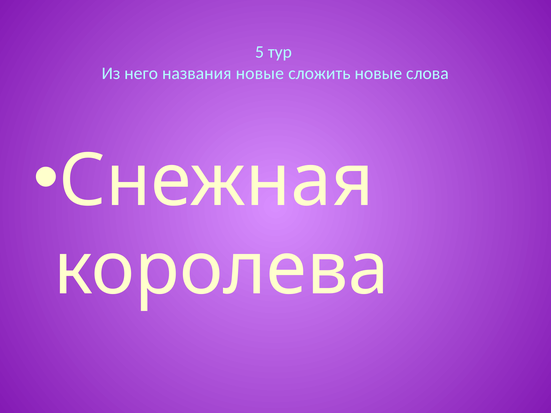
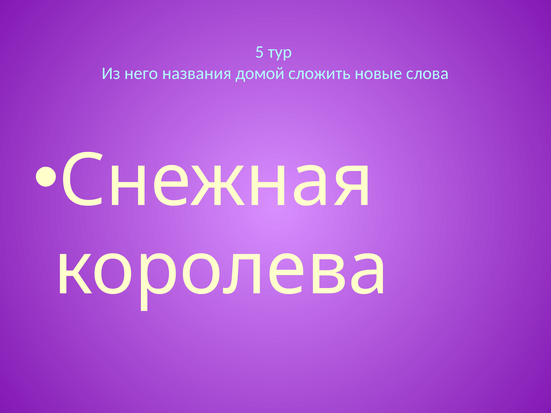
названия новые: новые -> домой
